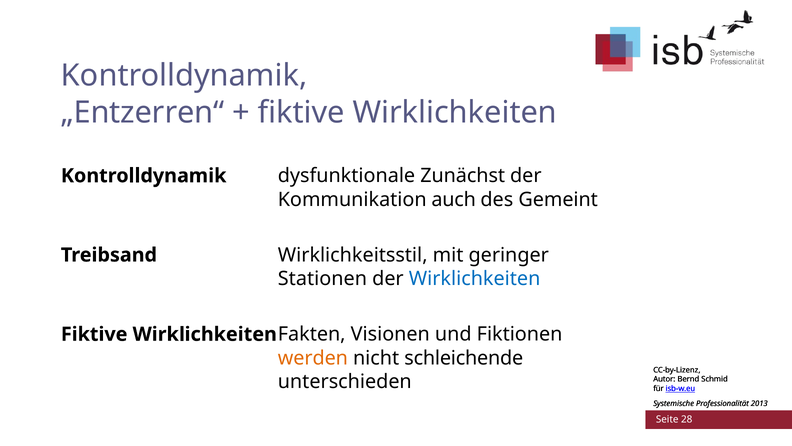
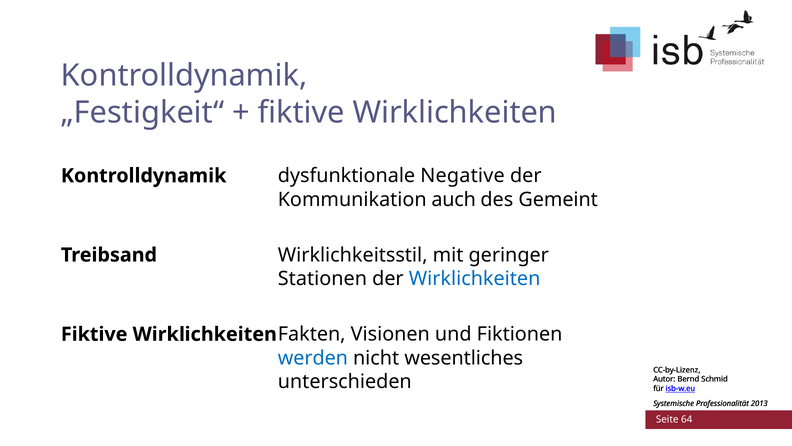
„Entzerren“: „Entzerren“ -> „Festigkeit“
Zunächst: Zunächst -> Negative
werden colour: orange -> blue
schleichende: schleichende -> wesentliches
28: 28 -> 64
